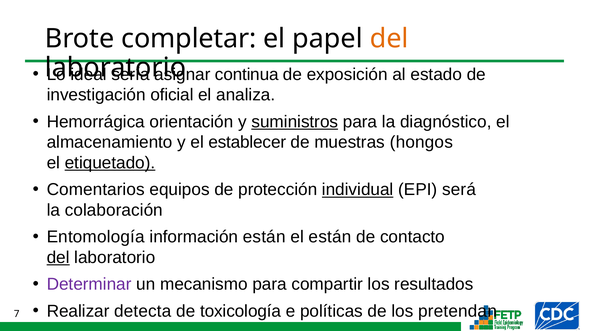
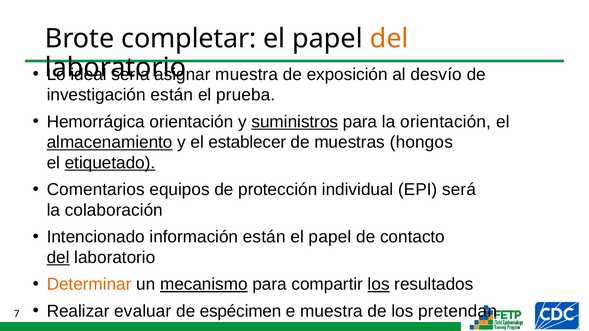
continua at (247, 74): continua -> muestra
estado: estado -> desvío
investigación oficial: oficial -> están
analiza: analiza -> prueba
la diagnóstico: diagnóstico -> orientación
almacenamiento underline: none -> present
individual underline: present -> none
Entomología: Entomología -> Intencionado
están at (330, 237): están -> papel
Determinar colour: purple -> orange
mecanismo underline: none -> present
los at (379, 285) underline: none -> present
detecta: detecta -> evaluar
toxicología: toxicología -> espécimen
e políticas: políticas -> muestra
